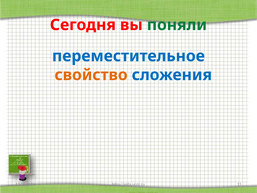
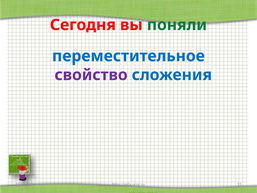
свойство colour: orange -> purple
